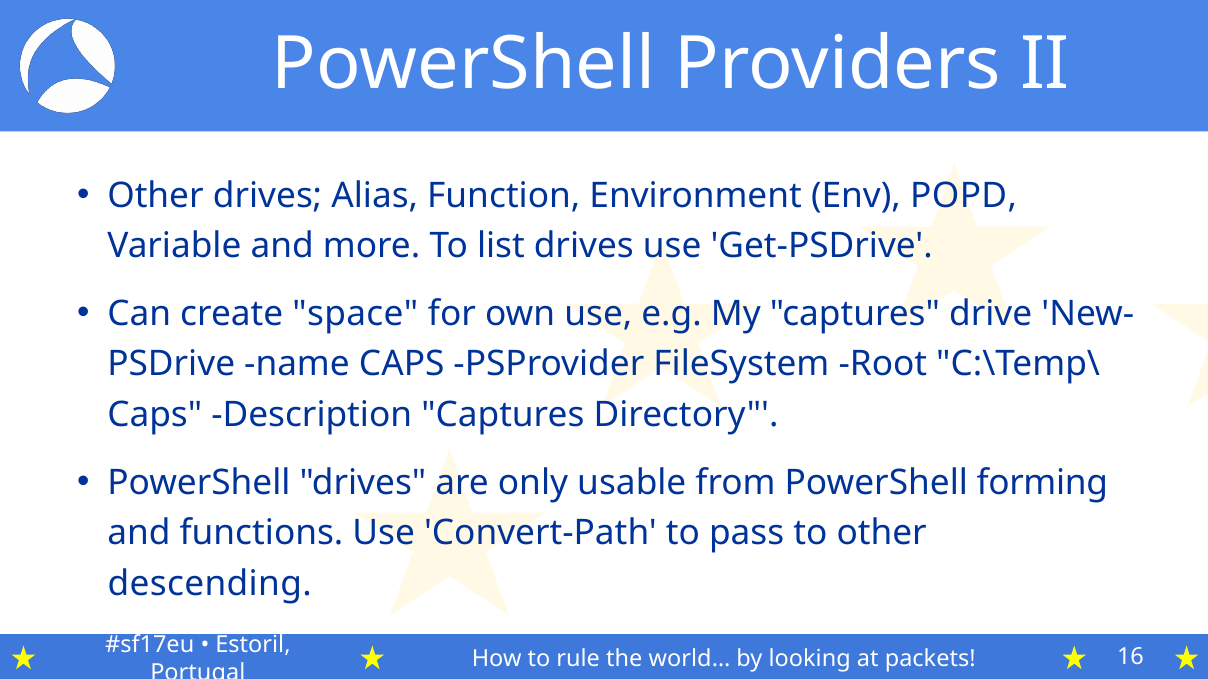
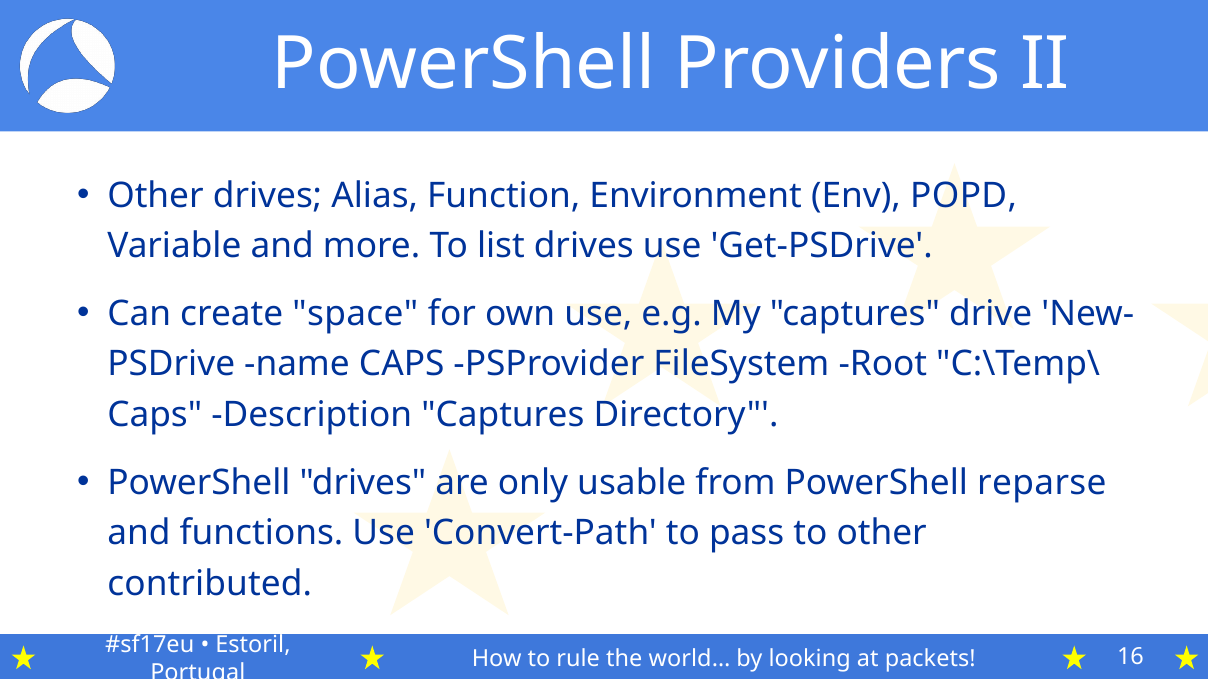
forming: forming -> reparse
descending: descending -> contributed
